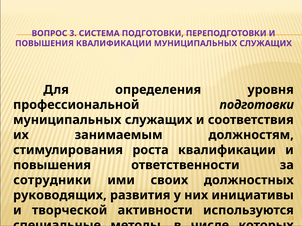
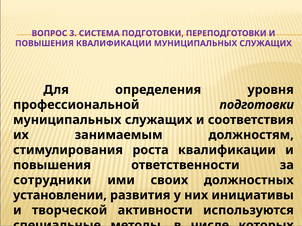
руководящих: руководящих -> установлении
